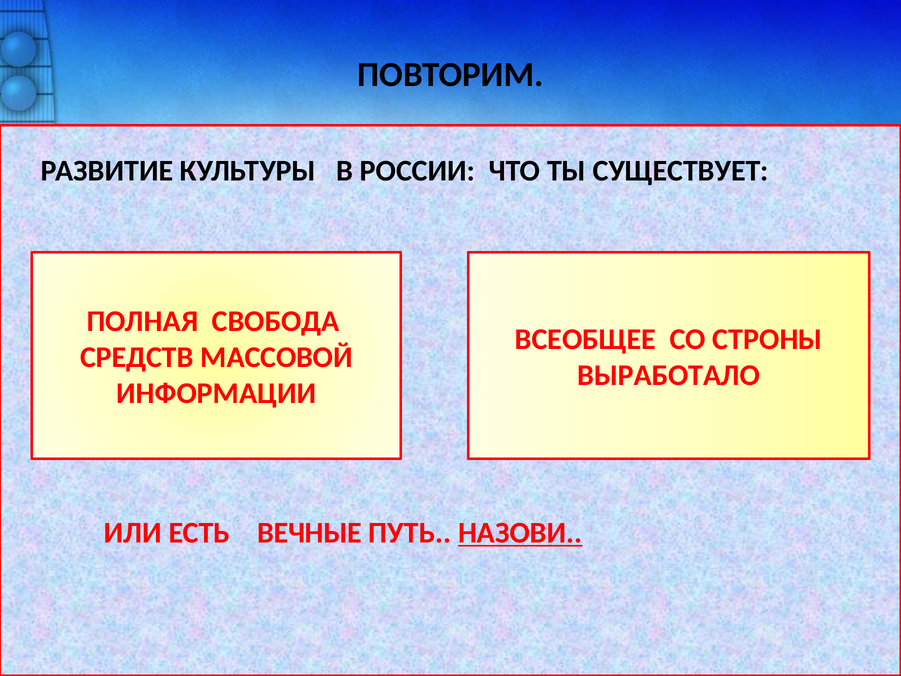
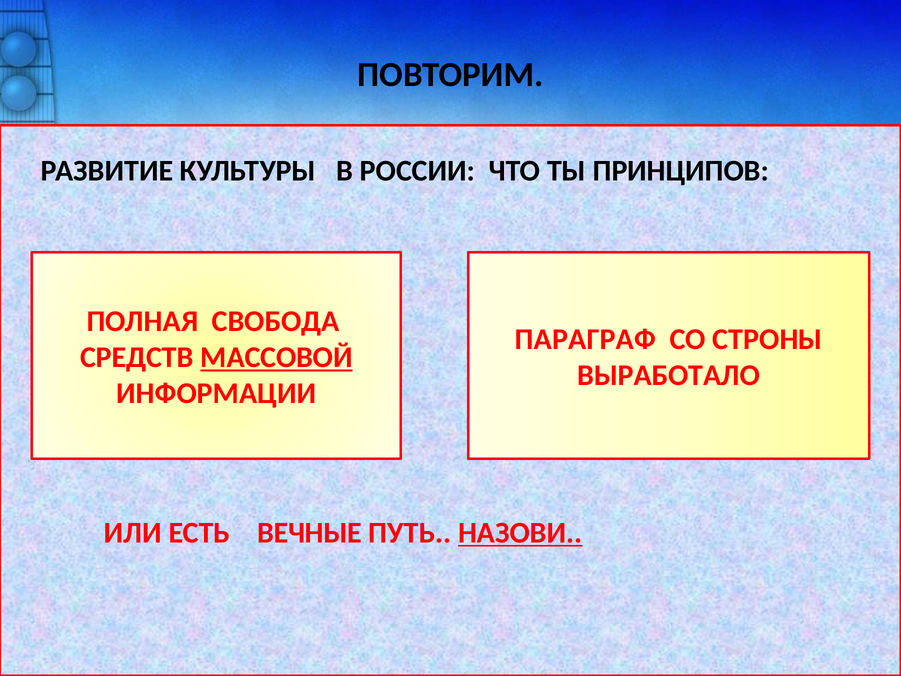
СУЩЕСТВУЕТ: СУЩЕСТВУЕТ -> ПРИНЦИПОВ
ВСЕОБЩЕЕ: ВСЕОБЩЕЕ -> ПАРАГРАФ
МАССОВОЙ underline: none -> present
